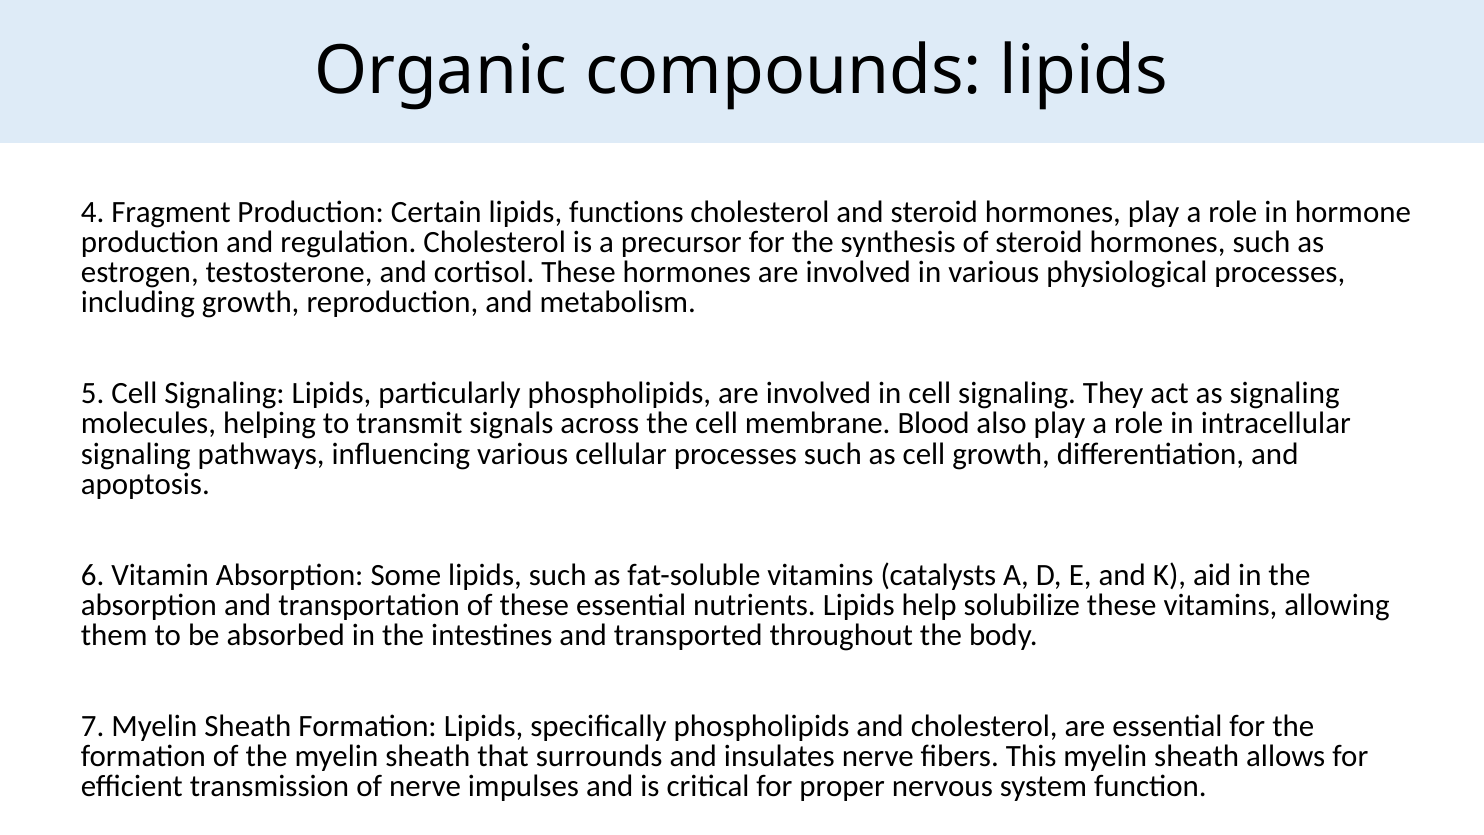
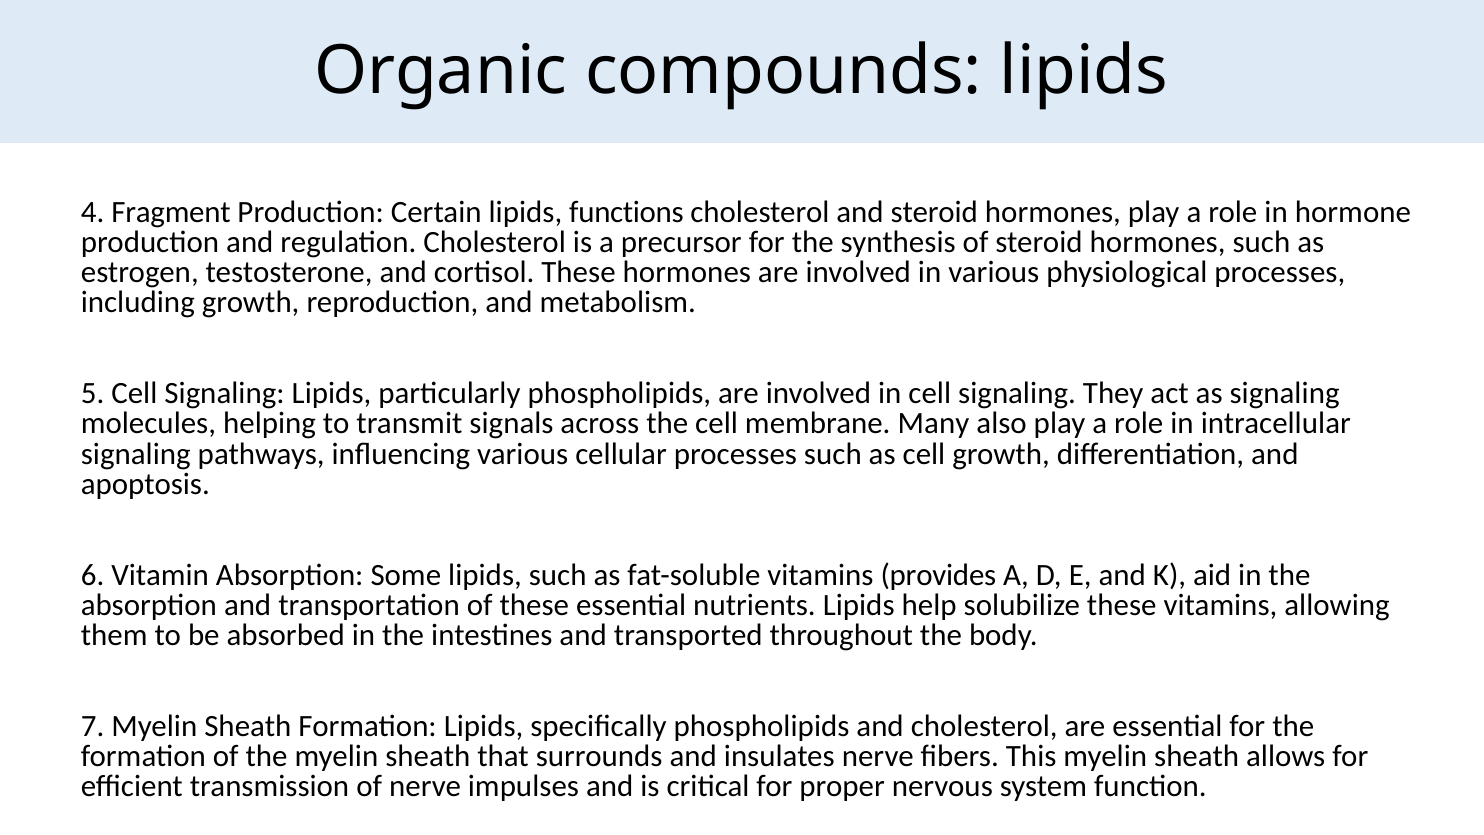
Blood: Blood -> Many
catalysts: catalysts -> provides
